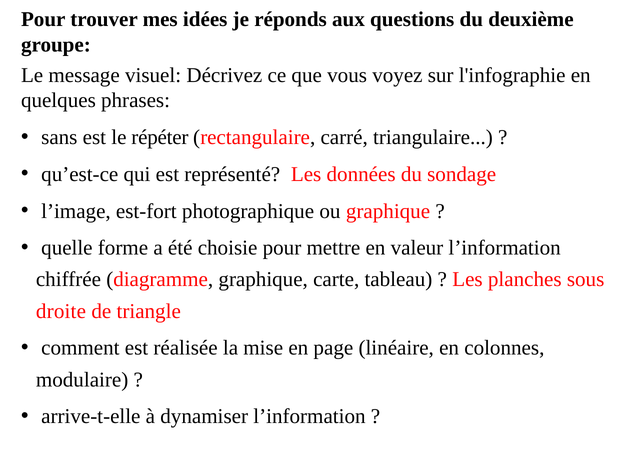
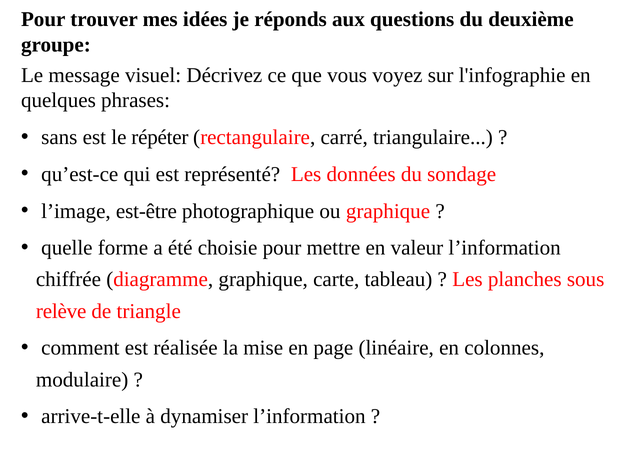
est-fort: est-fort -> est-être
droite: droite -> relève
